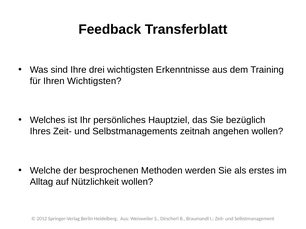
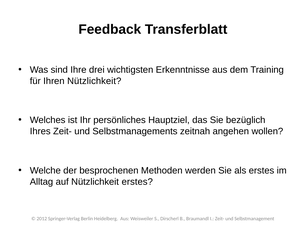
Ihren Wichtigsten: Wichtigsten -> Nützlichkeit
Nützlichkeit wollen: wollen -> erstes
